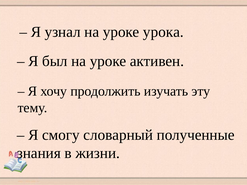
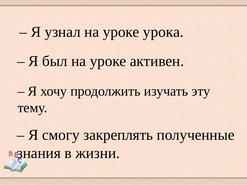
словарный: словарный -> закреплять
